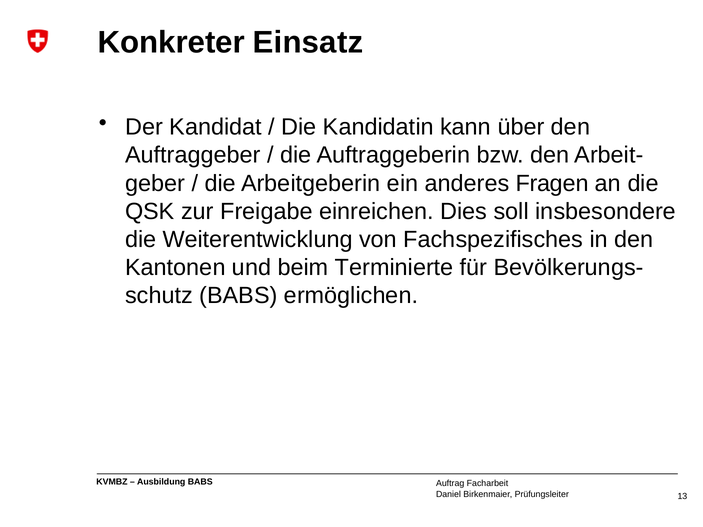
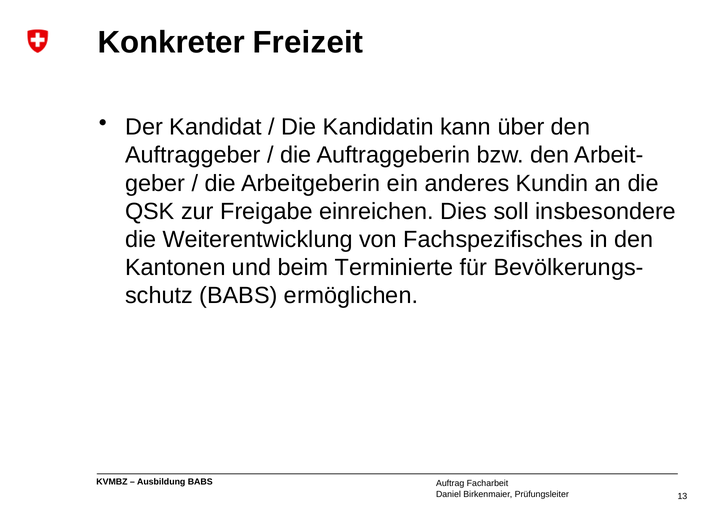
Einsatz: Einsatz -> Freizeit
Fragen: Fragen -> Kundin
